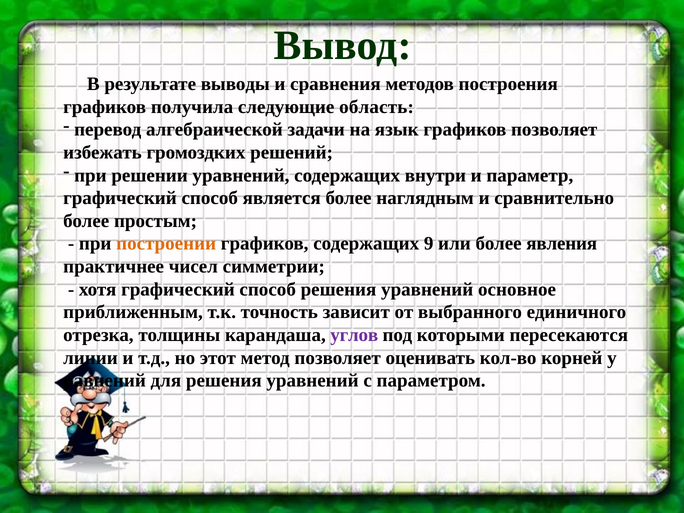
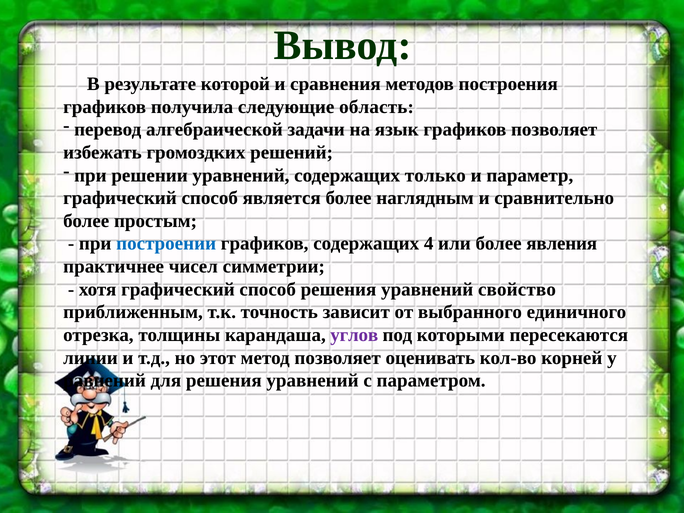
выводы: выводы -> которой
внутри: внутри -> только
построении colour: orange -> blue
9: 9 -> 4
основное: основное -> свойство
